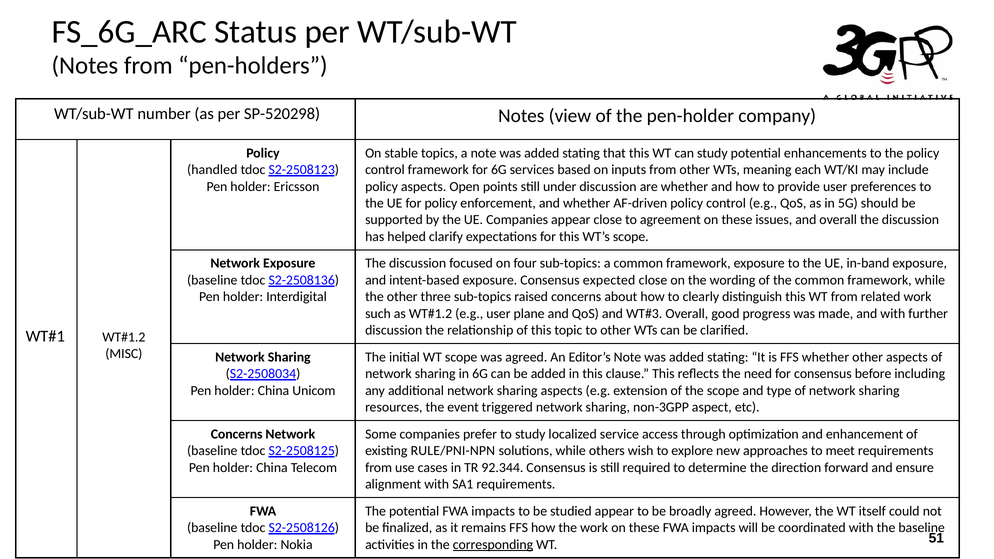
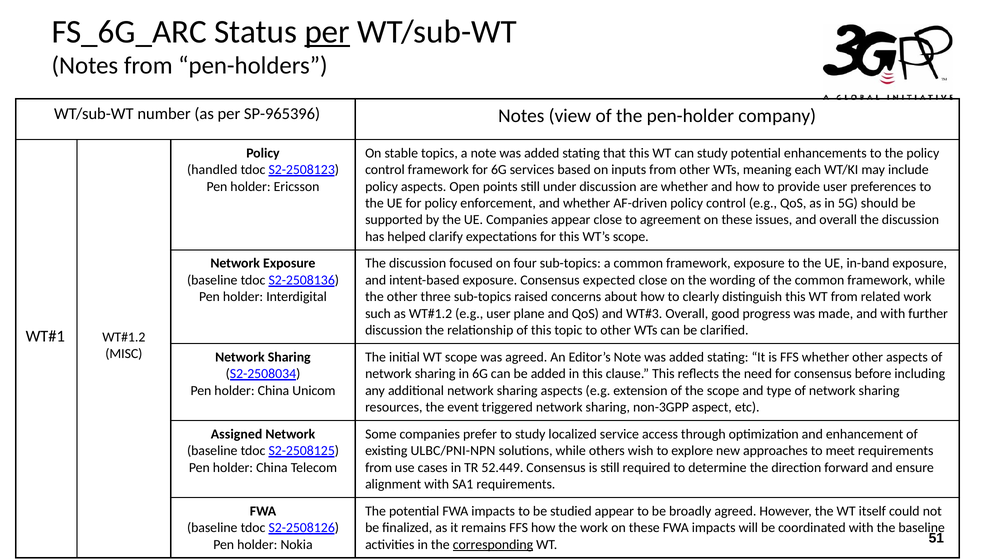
per at (327, 32) underline: none -> present
SP-520298: SP-520298 -> SP-965396
Concerns at (237, 434): Concerns -> Assigned
RULE/PNI-NPN: RULE/PNI-NPN -> ULBC/PNI-NPN
92.344: 92.344 -> 52.449
